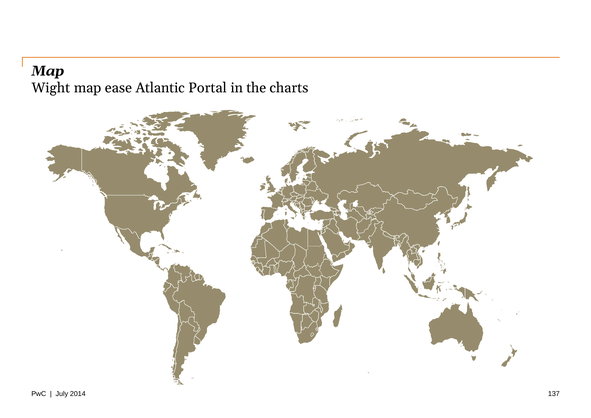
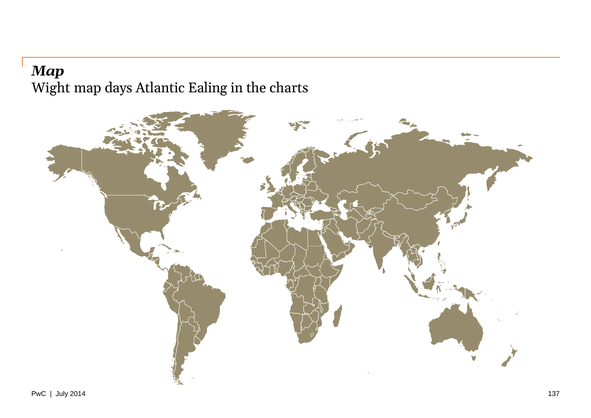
ease: ease -> days
Portal: Portal -> Ealing
